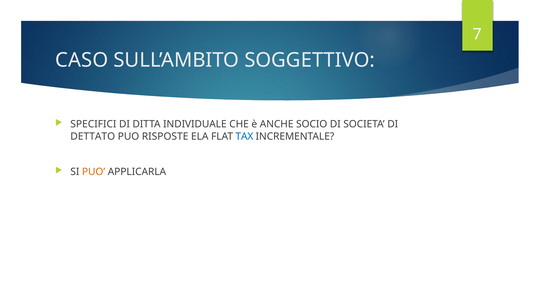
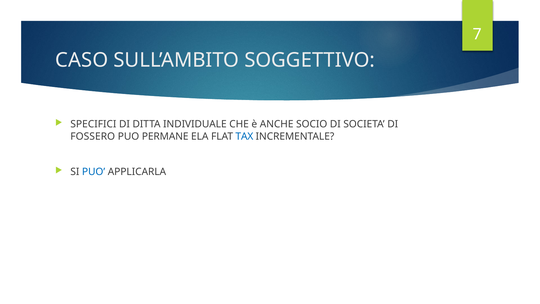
DETTATO: DETTATO -> FOSSERO
RISPOSTE: RISPOSTE -> PERMANE
PUO at (94, 172) colour: orange -> blue
